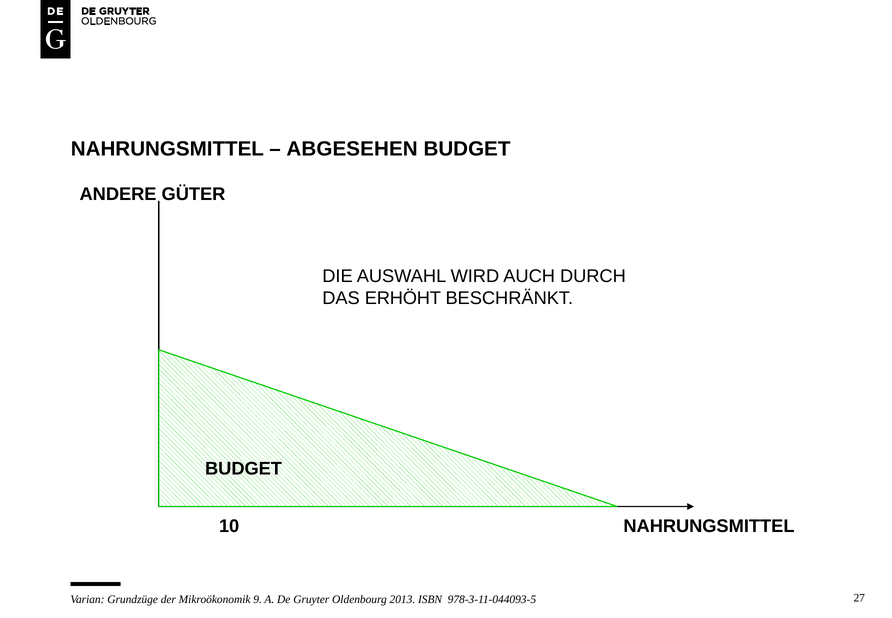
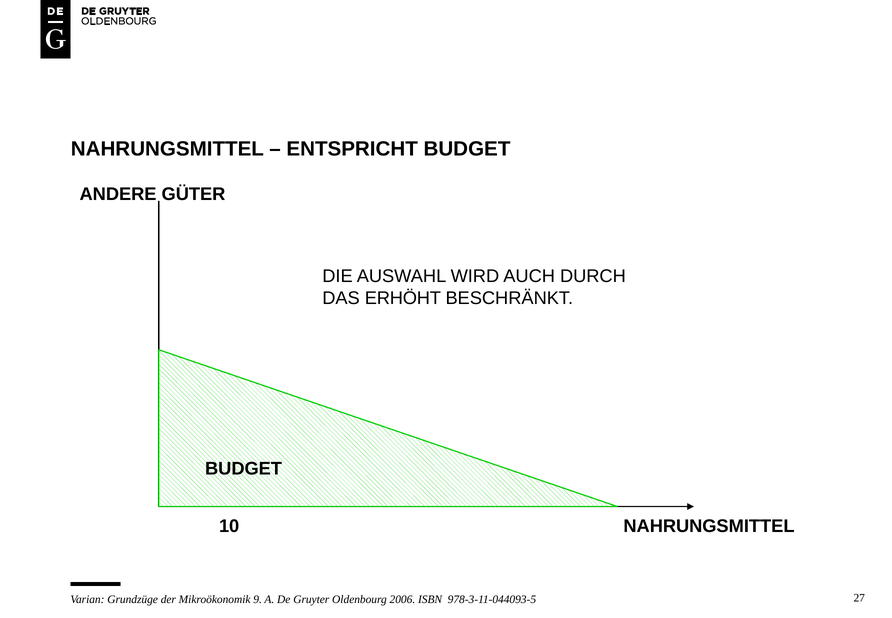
ABGESEHEN: ABGESEHEN -> ENTSPRICHT
2013: 2013 -> 2006
